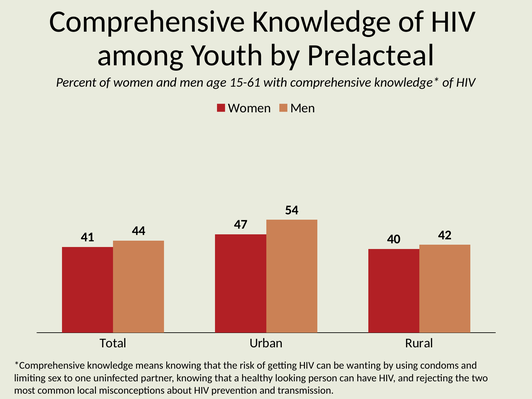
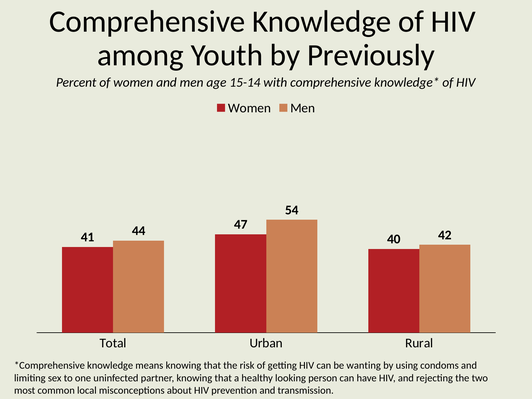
Prelacteal: Prelacteal -> Previously
15-61: 15-61 -> 15-14
